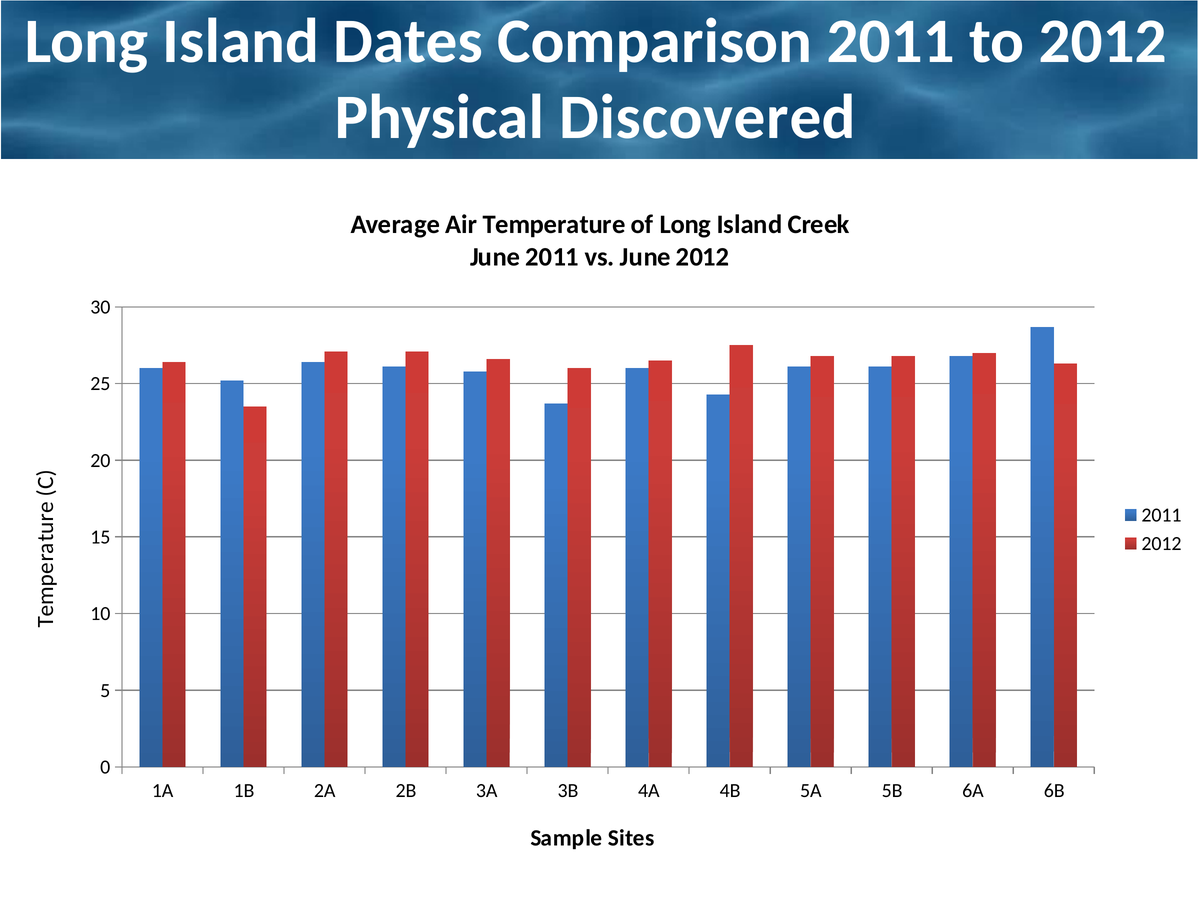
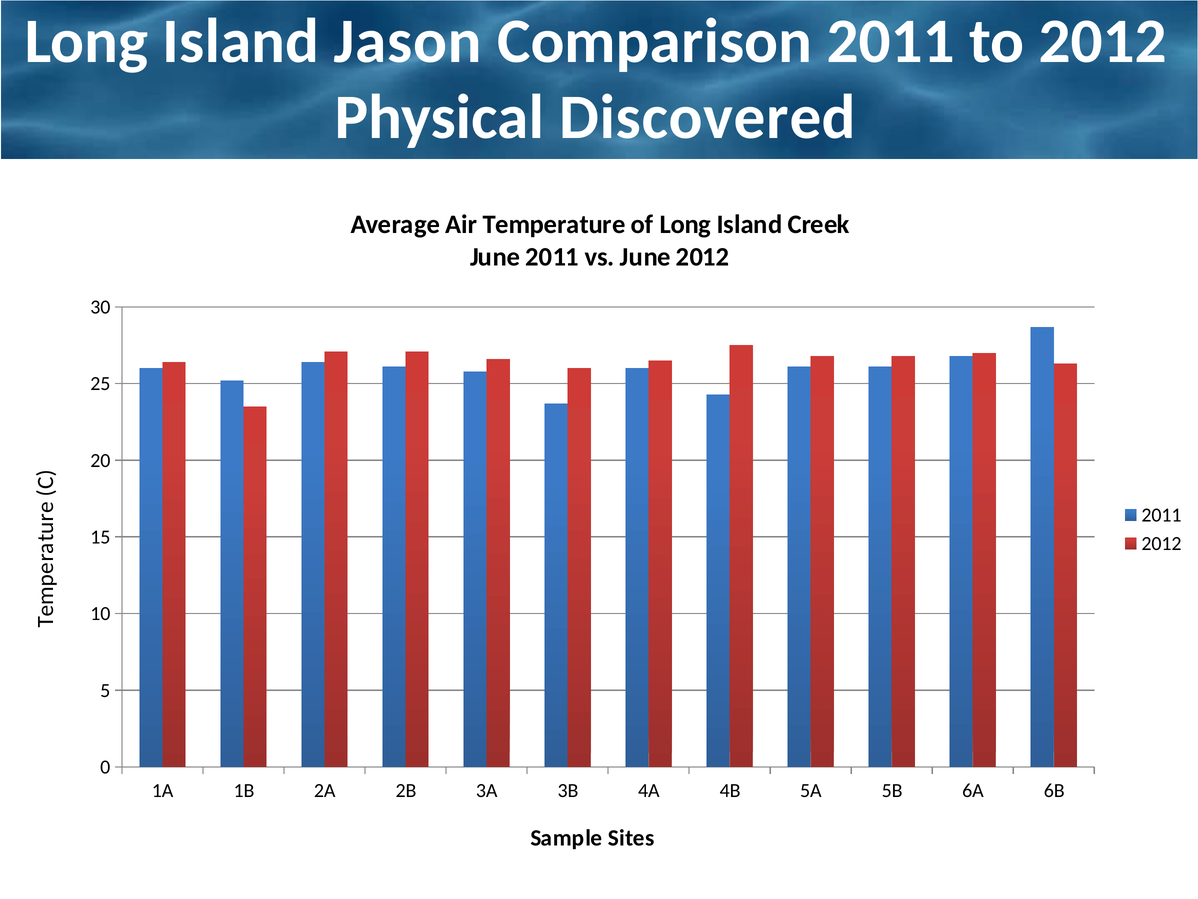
Dates: Dates -> Jason
